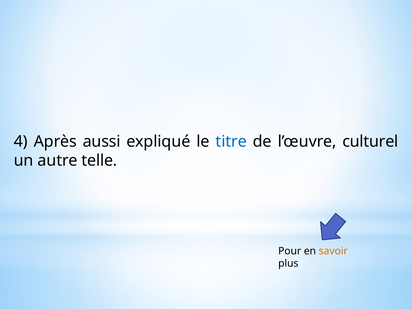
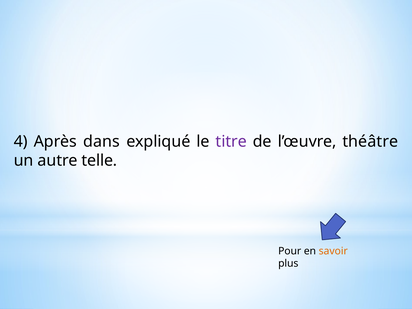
aussi: aussi -> dans
titre colour: blue -> purple
culturel: culturel -> théâtre
